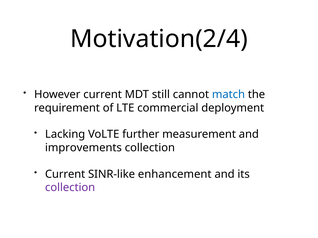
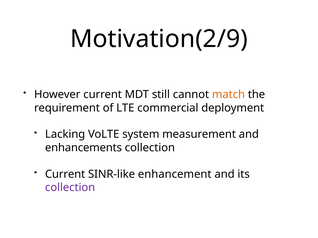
Motivation(2/4: Motivation(2/4 -> Motivation(2/9
match colour: blue -> orange
further: further -> system
improvements: improvements -> enhancements
